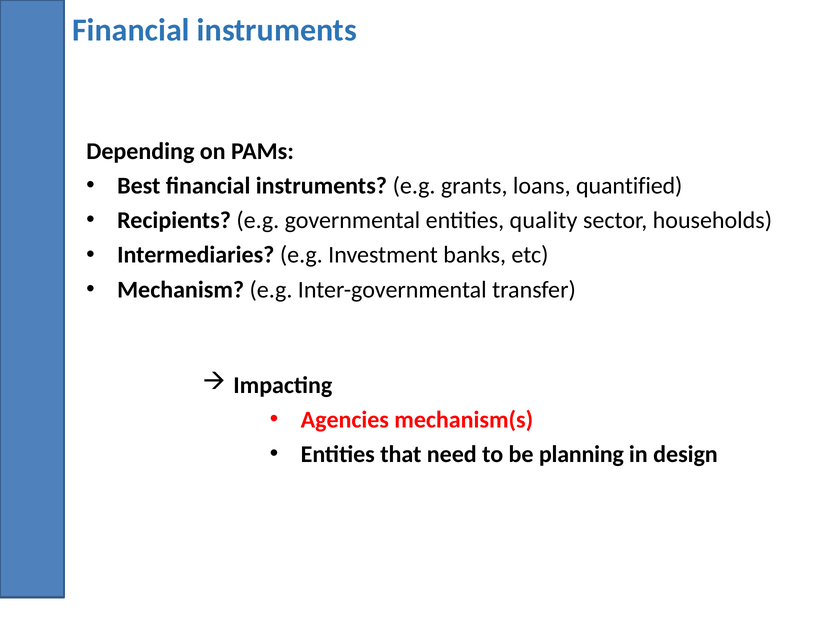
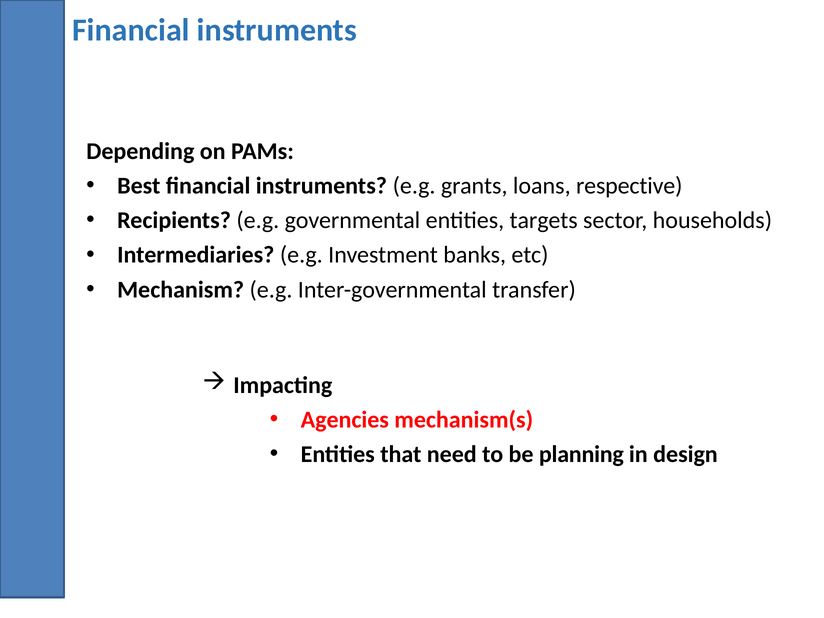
quantified: quantified -> respective
quality: quality -> targets
